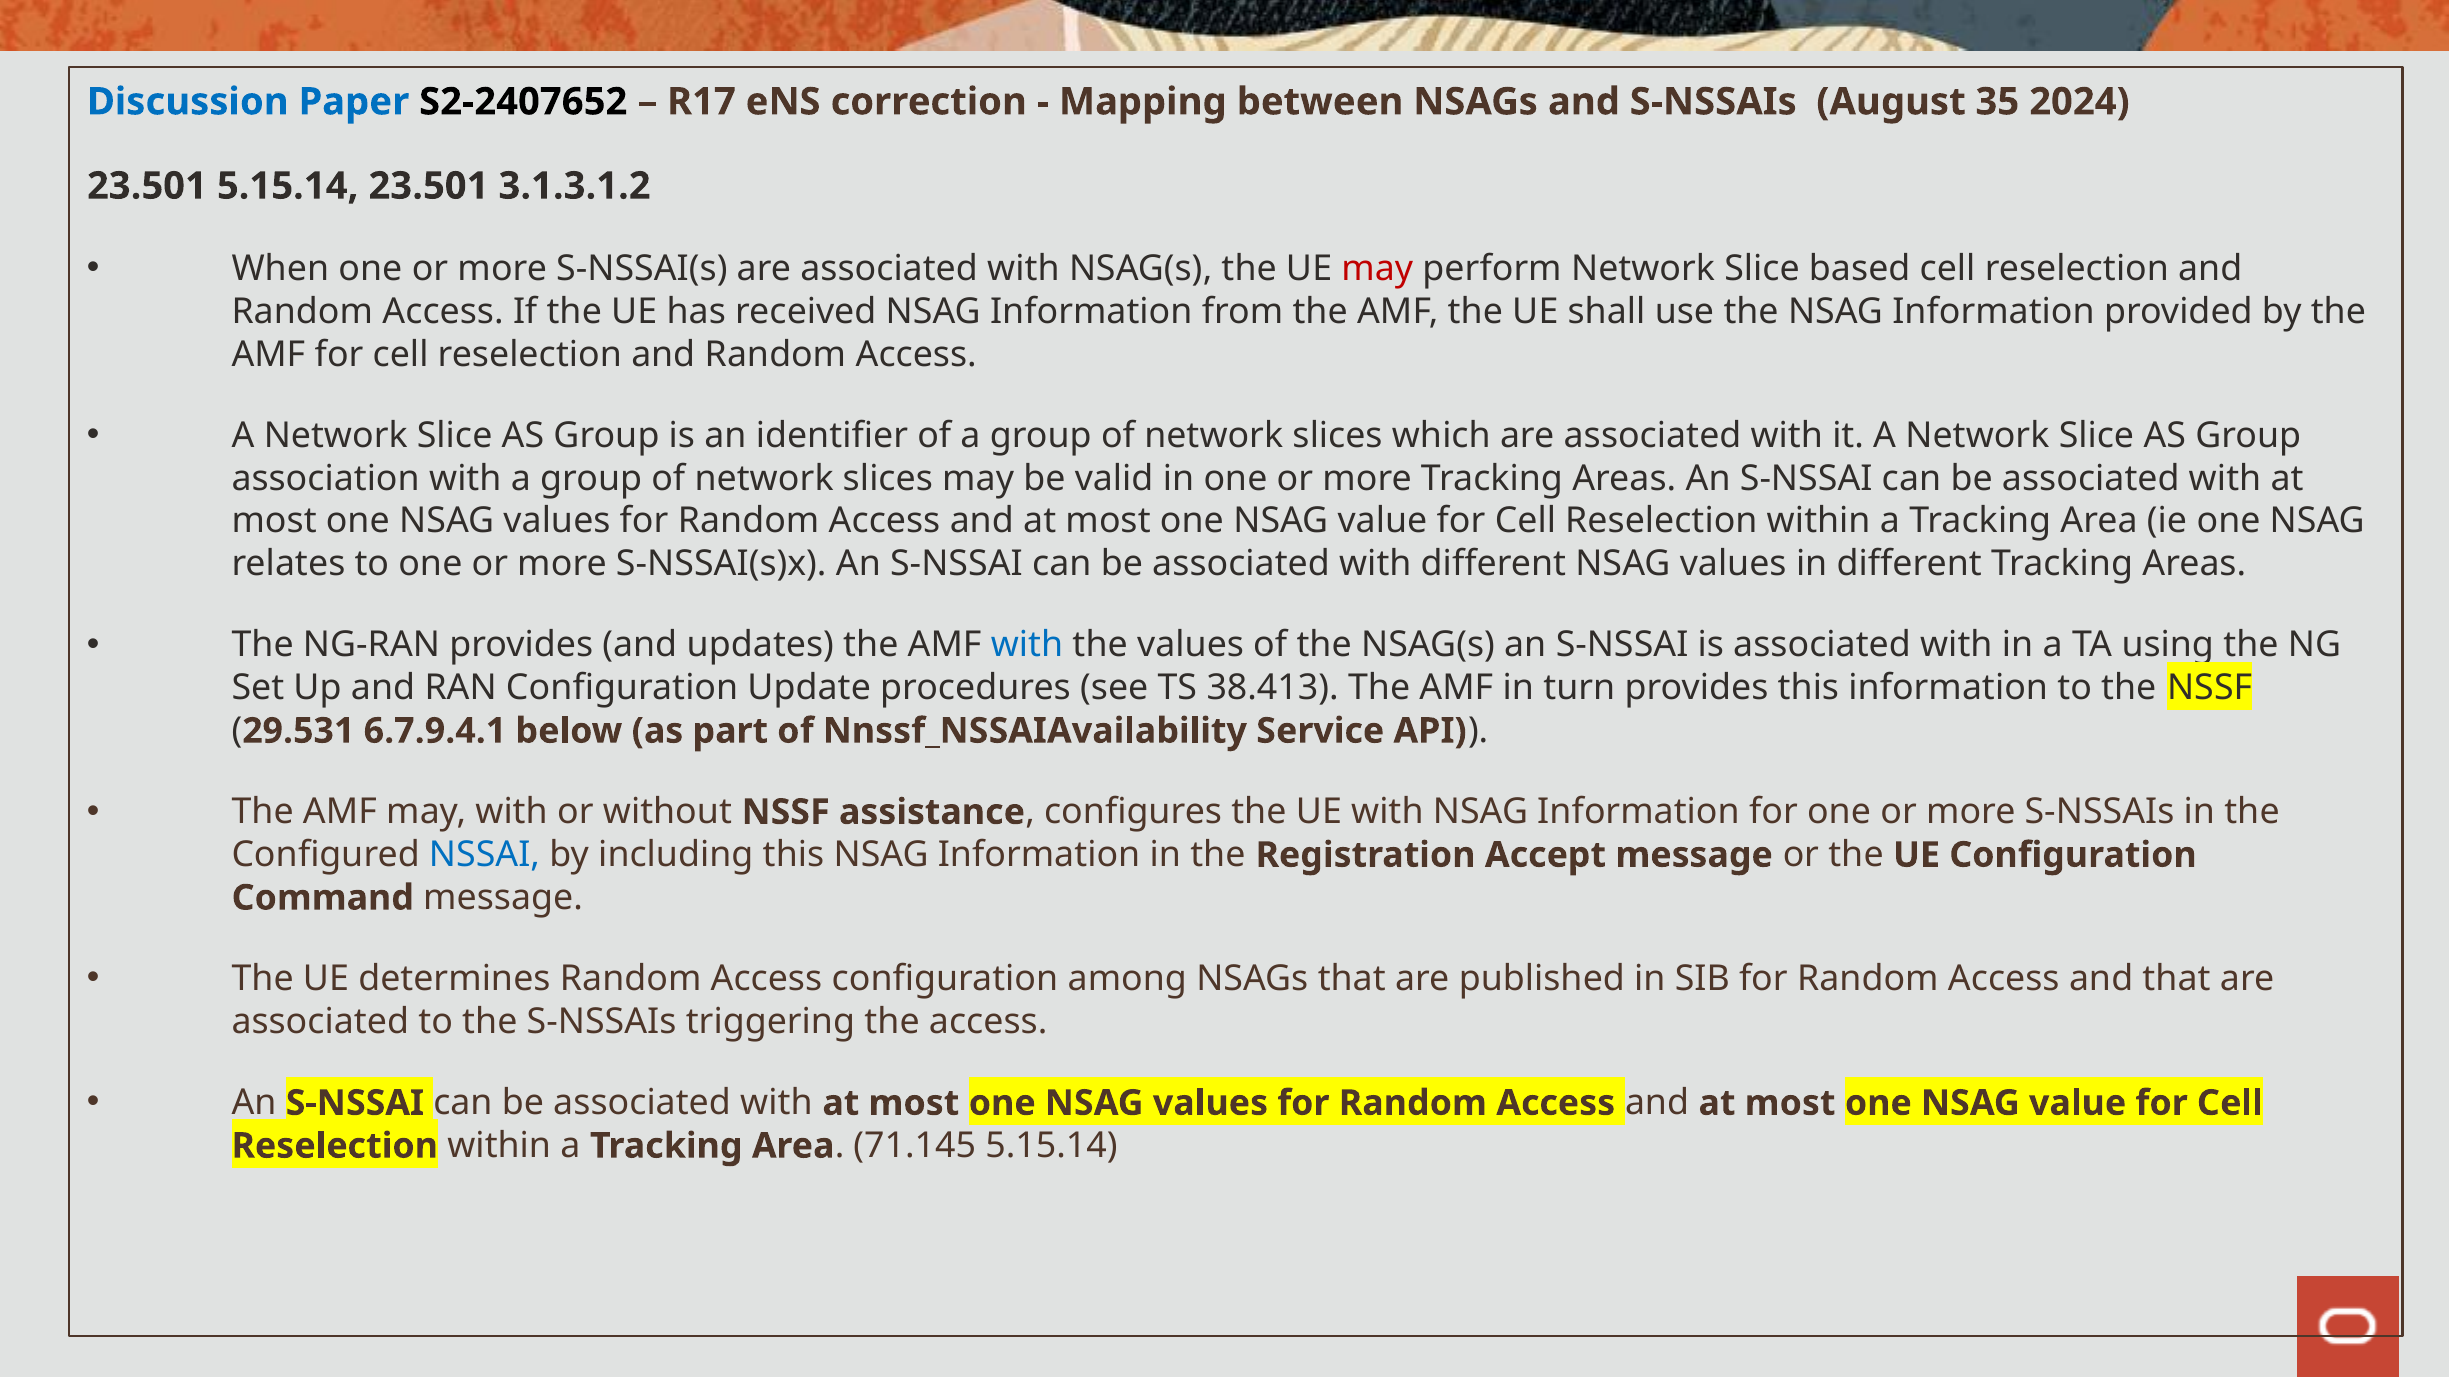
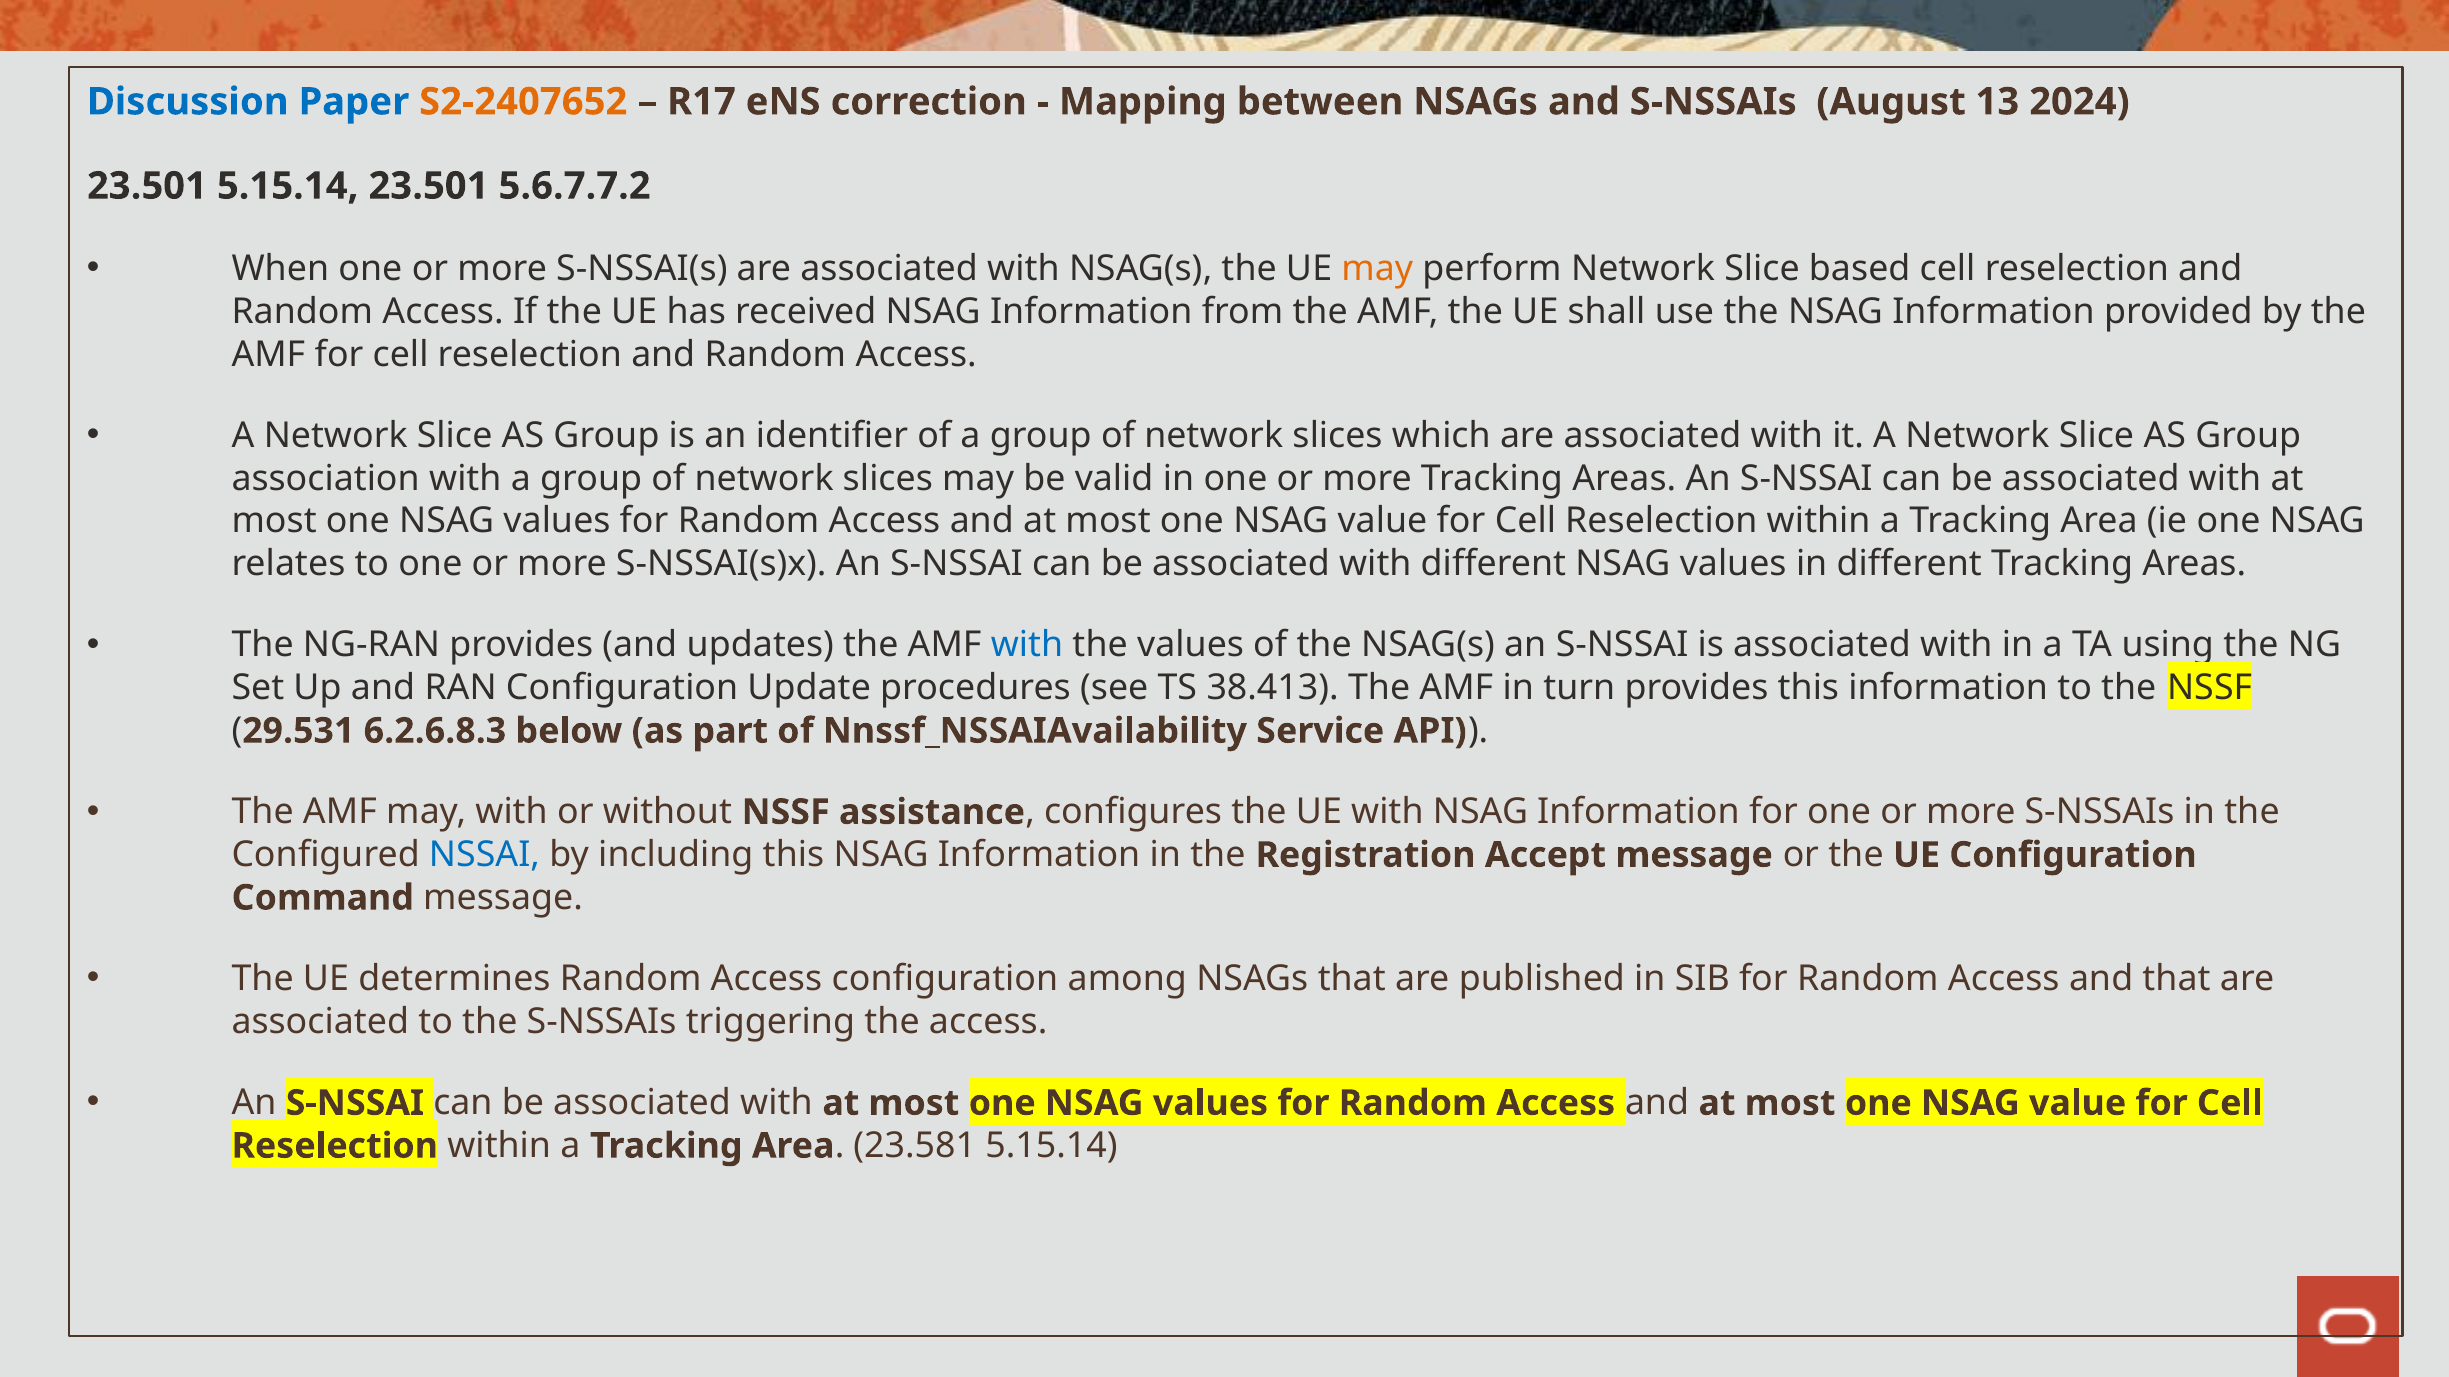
S2-2407652 colour: black -> orange
35: 35 -> 13
3.1.3.1.2: 3.1.3.1.2 -> 5.6.7.7.2
may at (1377, 269) colour: red -> orange
6.7.9.4.1: 6.7.9.4.1 -> 6.2.6.8.3
71.145: 71.145 -> 23.581
